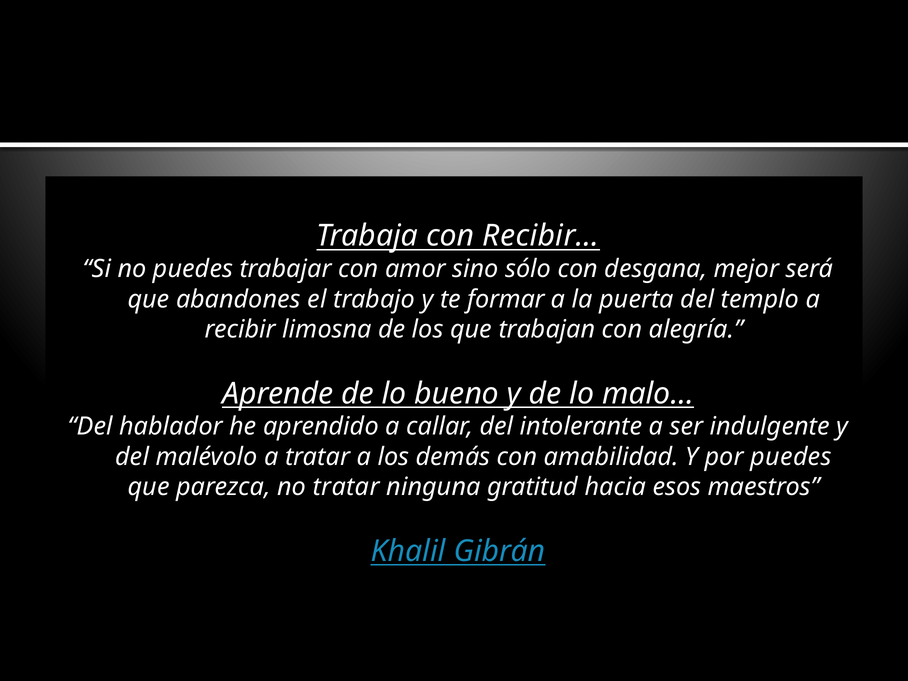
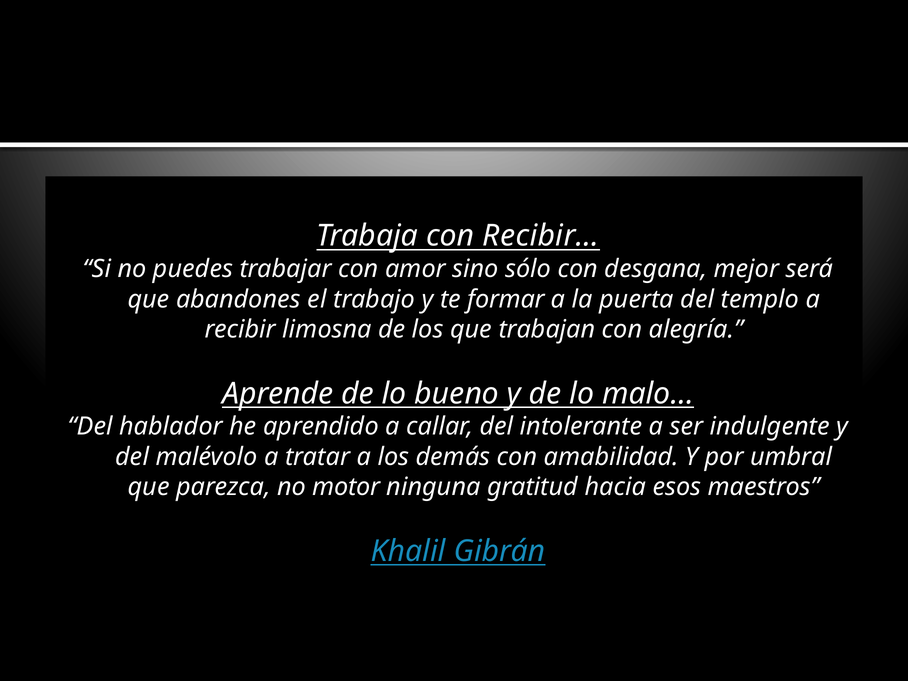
por puedes: puedes -> umbral
no tratar: tratar -> motor
